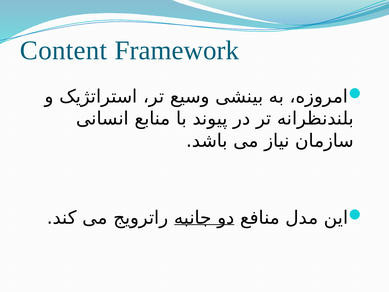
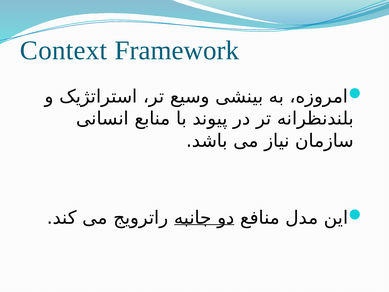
Content: Content -> Context
